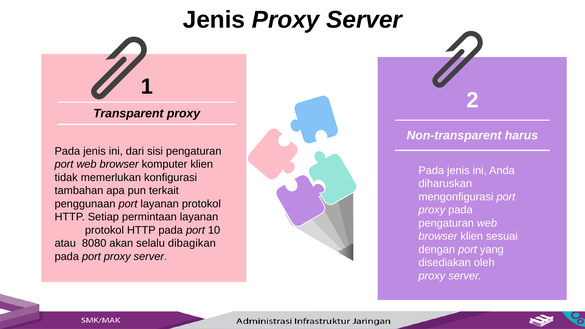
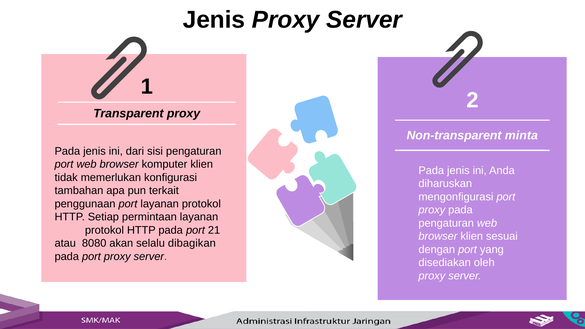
harus: harus -> minta
10: 10 -> 21
